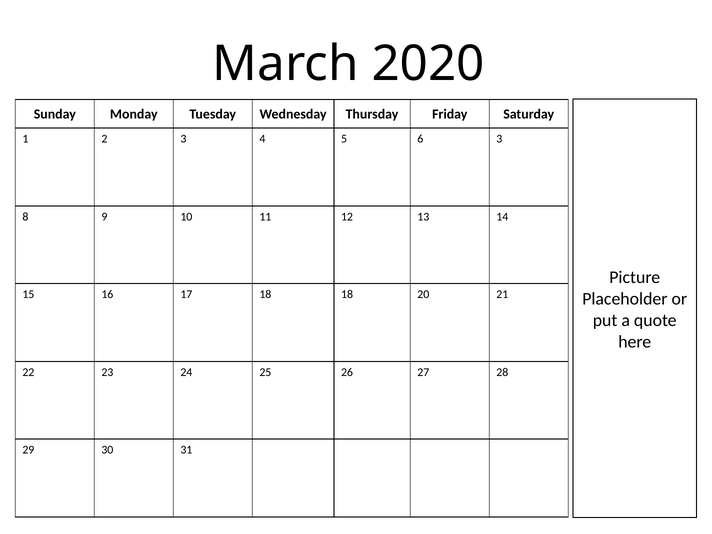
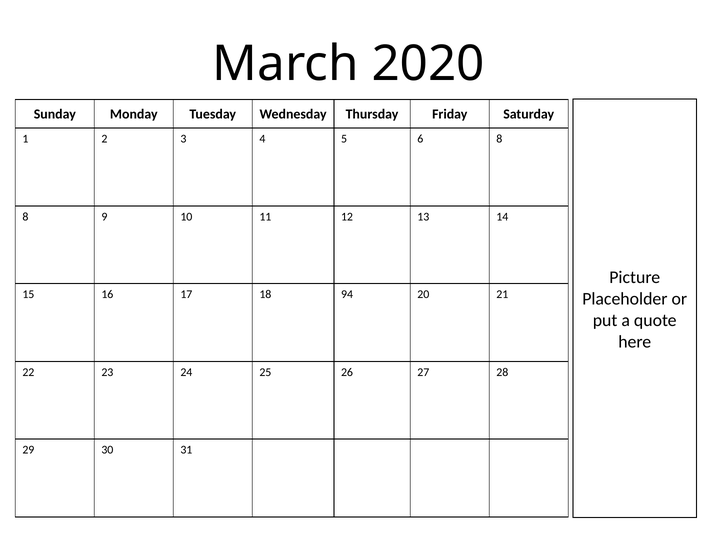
6 3: 3 -> 8
18 18: 18 -> 94
